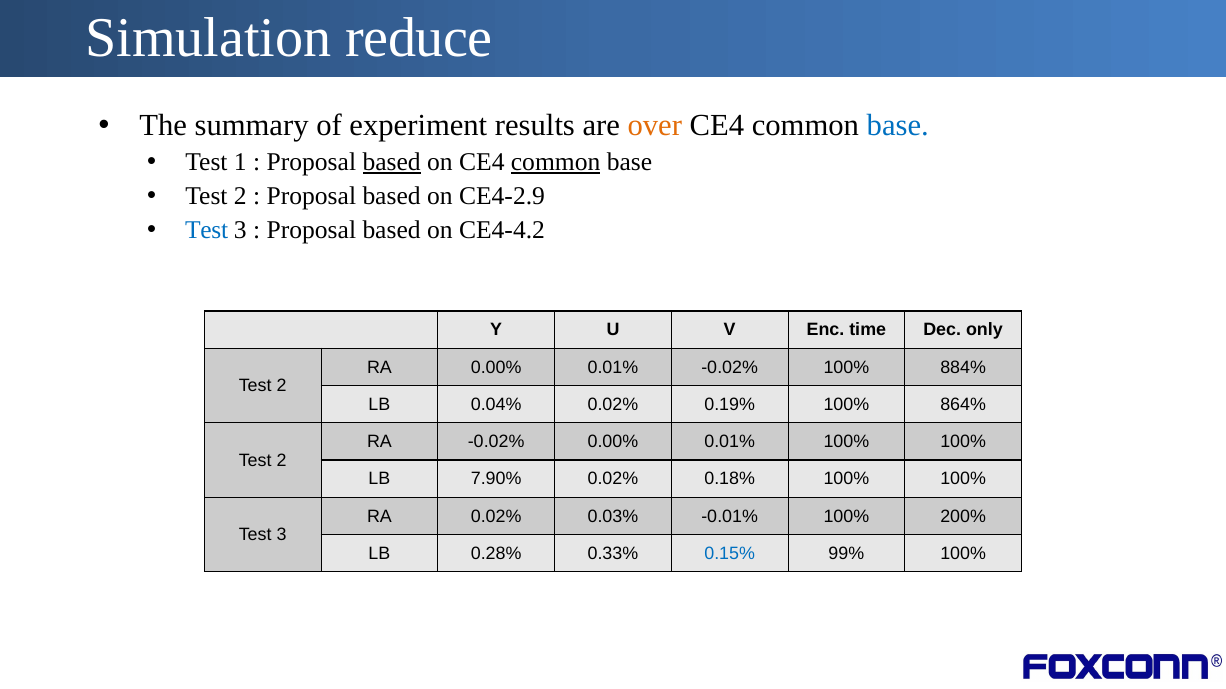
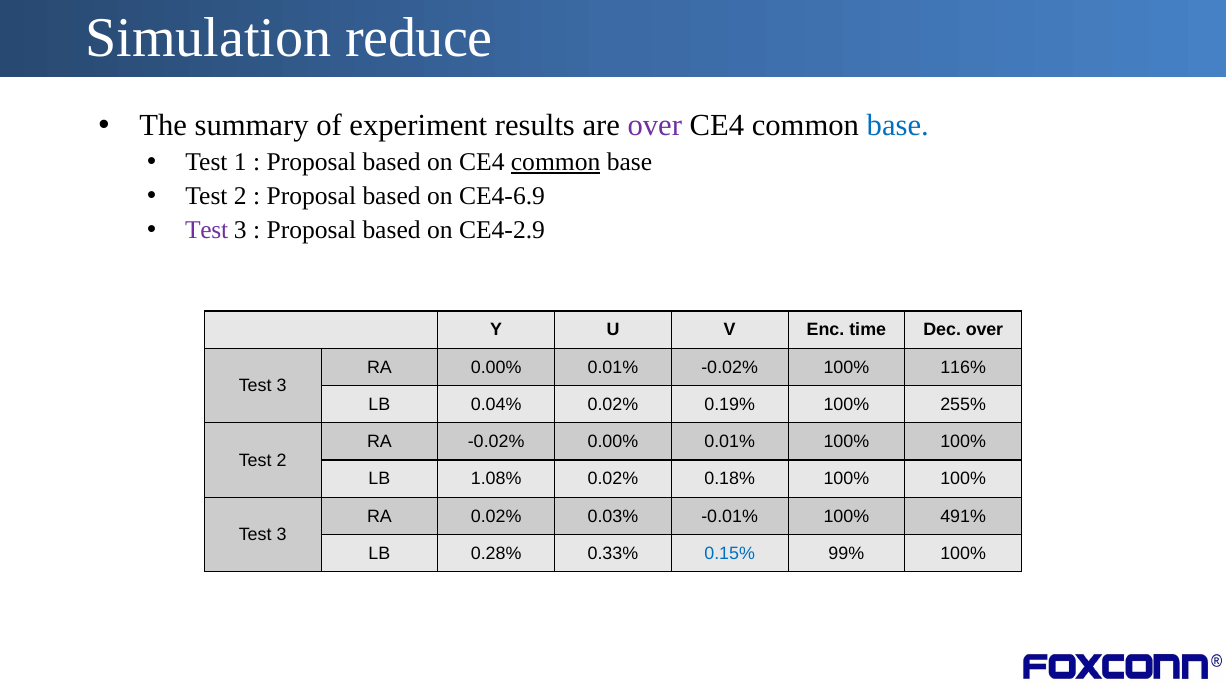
over at (655, 126) colour: orange -> purple
based at (392, 162) underline: present -> none
CE4-2.9: CE4-2.9 -> CE4-6.9
Test at (207, 230) colour: blue -> purple
CE4-4.2: CE4-4.2 -> CE4-2.9
Dec only: only -> over
884%: 884% -> 116%
2 at (282, 386): 2 -> 3
864%: 864% -> 255%
7.90%: 7.90% -> 1.08%
200%: 200% -> 491%
